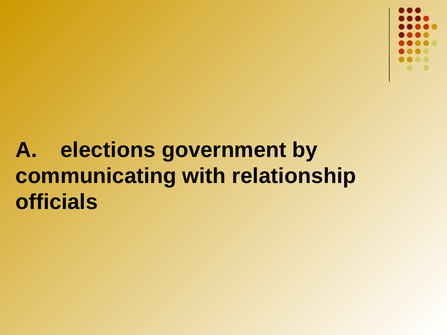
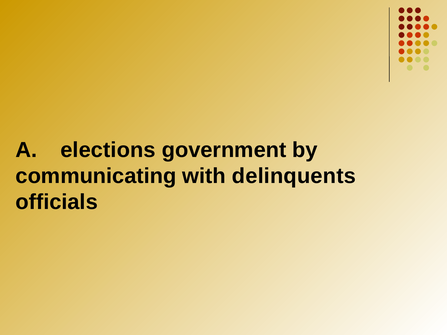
relationship: relationship -> delinquents
